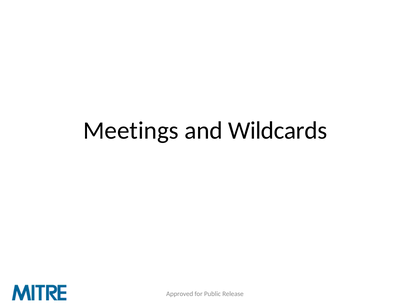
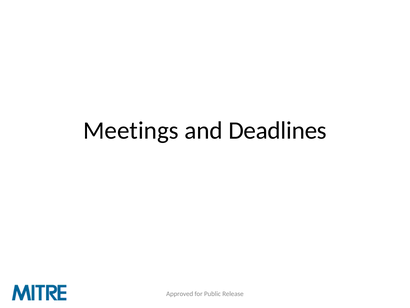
Wildcards: Wildcards -> Deadlines
